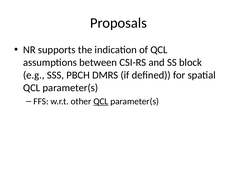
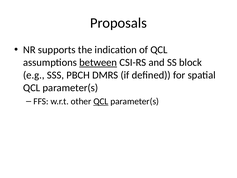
between underline: none -> present
